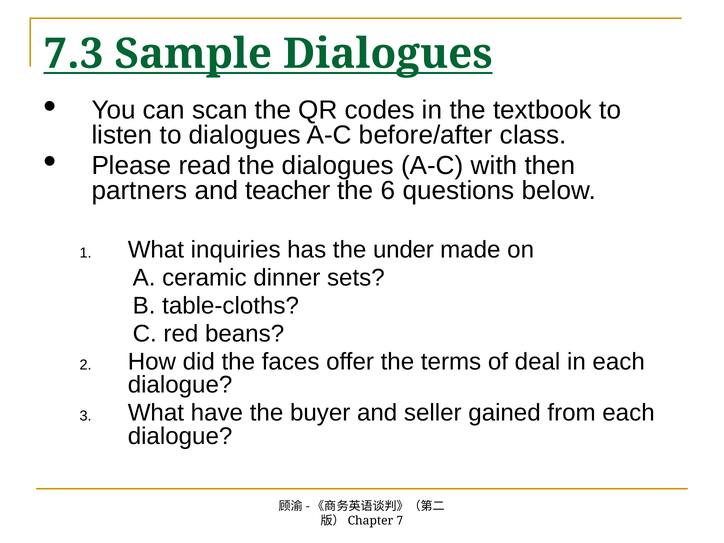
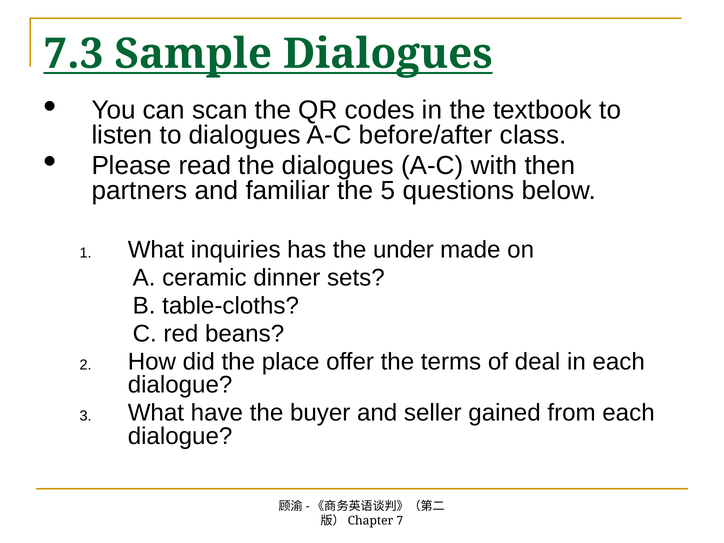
teacher: teacher -> familiar
6: 6 -> 5
faces: faces -> place
